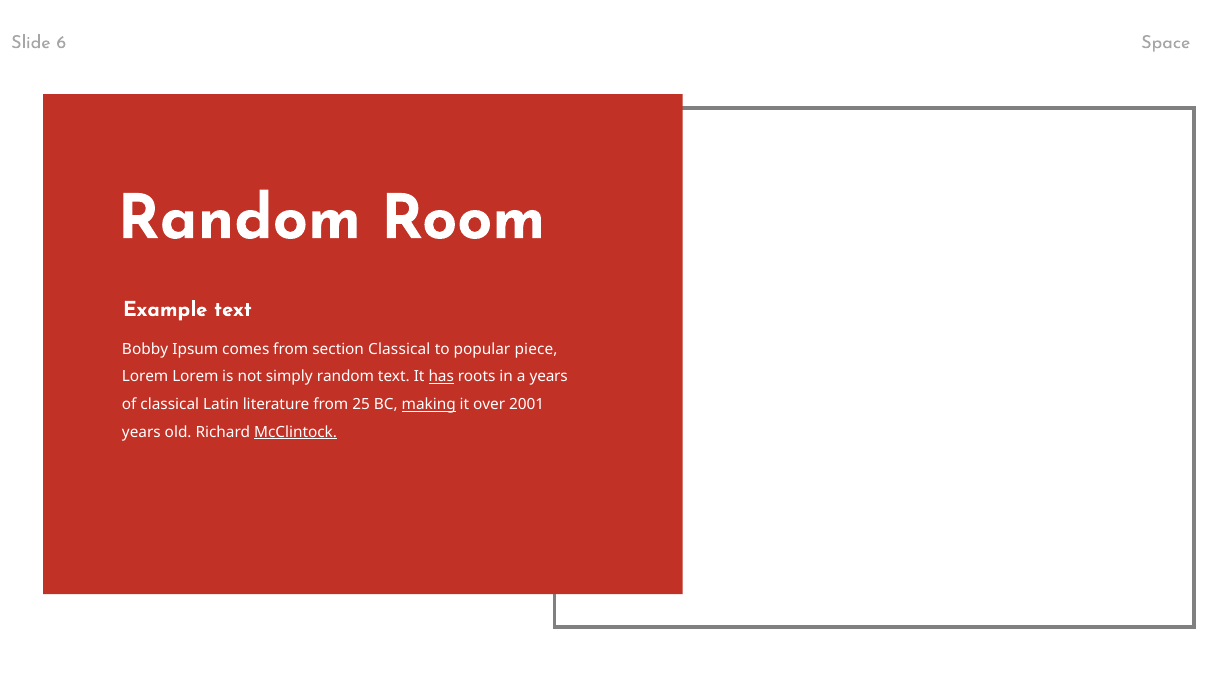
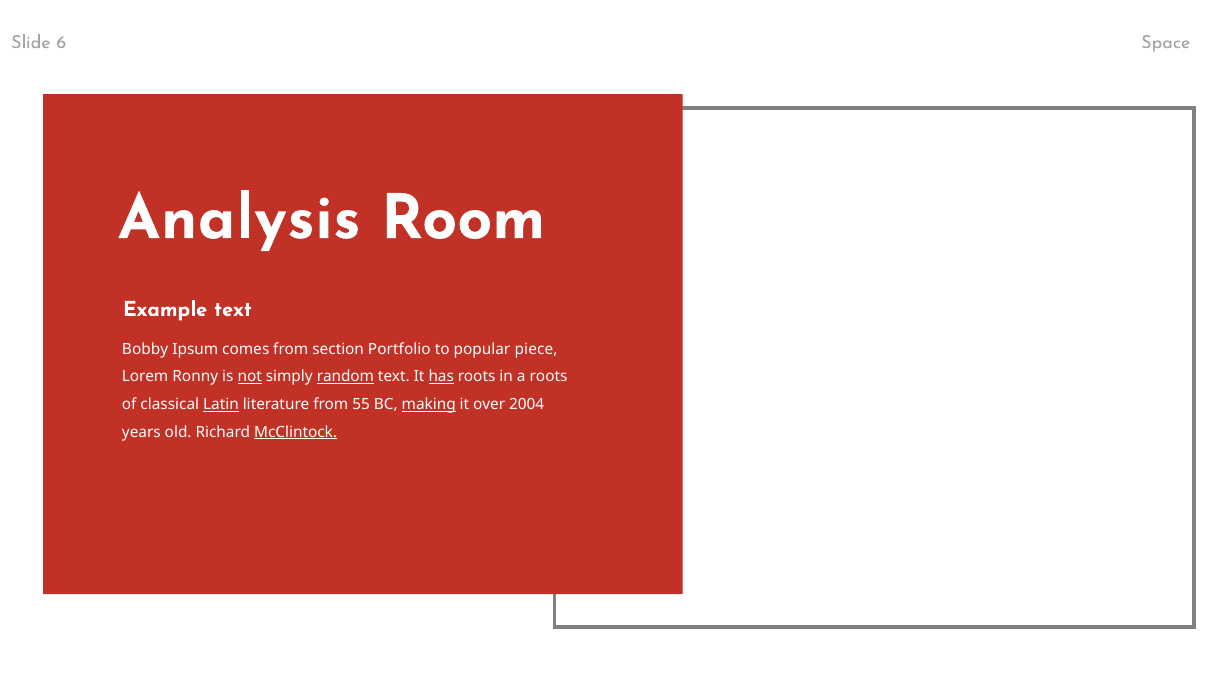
Random at (239, 218): Random -> Analysis
section Classical: Classical -> Portfolio
Lorem Lorem: Lorem -> Ronny
not underline: none -> present
random at (345, 377) underline: none -> present
a years: years -> roots
Latin underline: none -> present
25: 25 -> 55
2001: 2001 -> 2004
